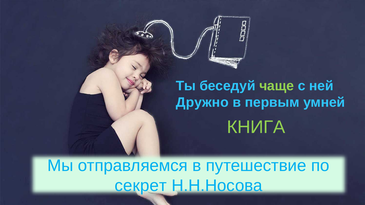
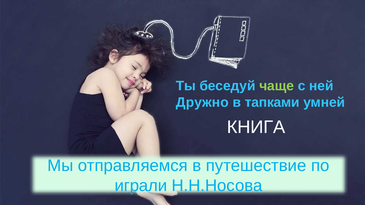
первым: первым -> тапками
КНИГА colour: light green -> white
секрет: секрет -> играли
